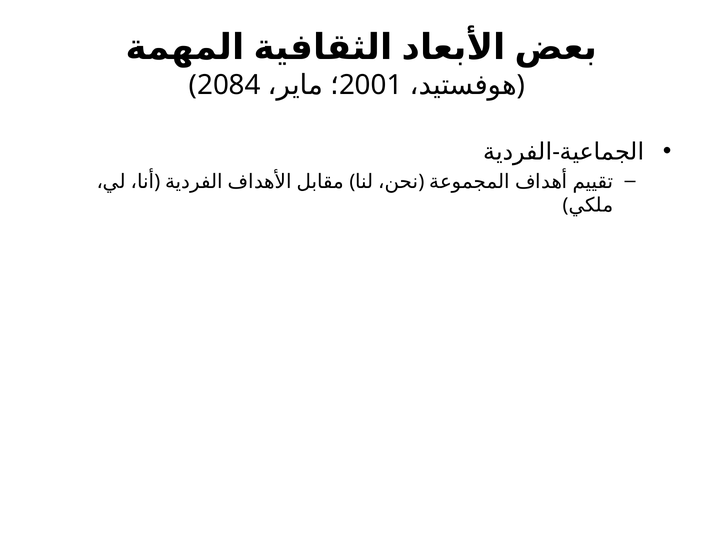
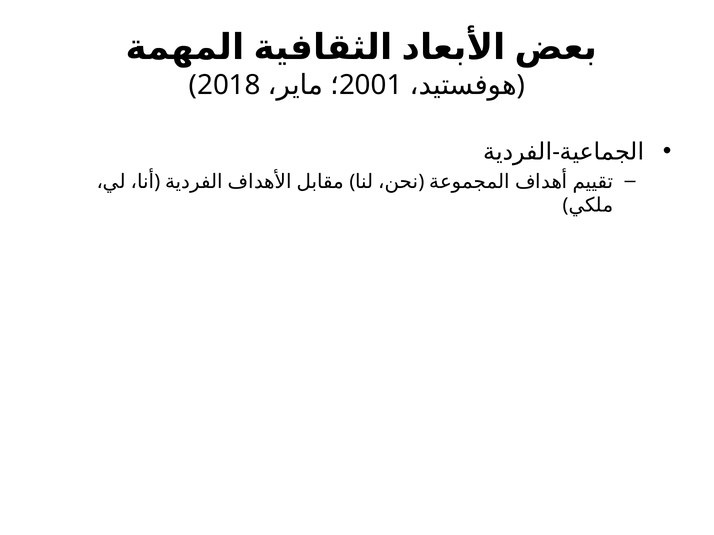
2084: 2084 -> 2018
